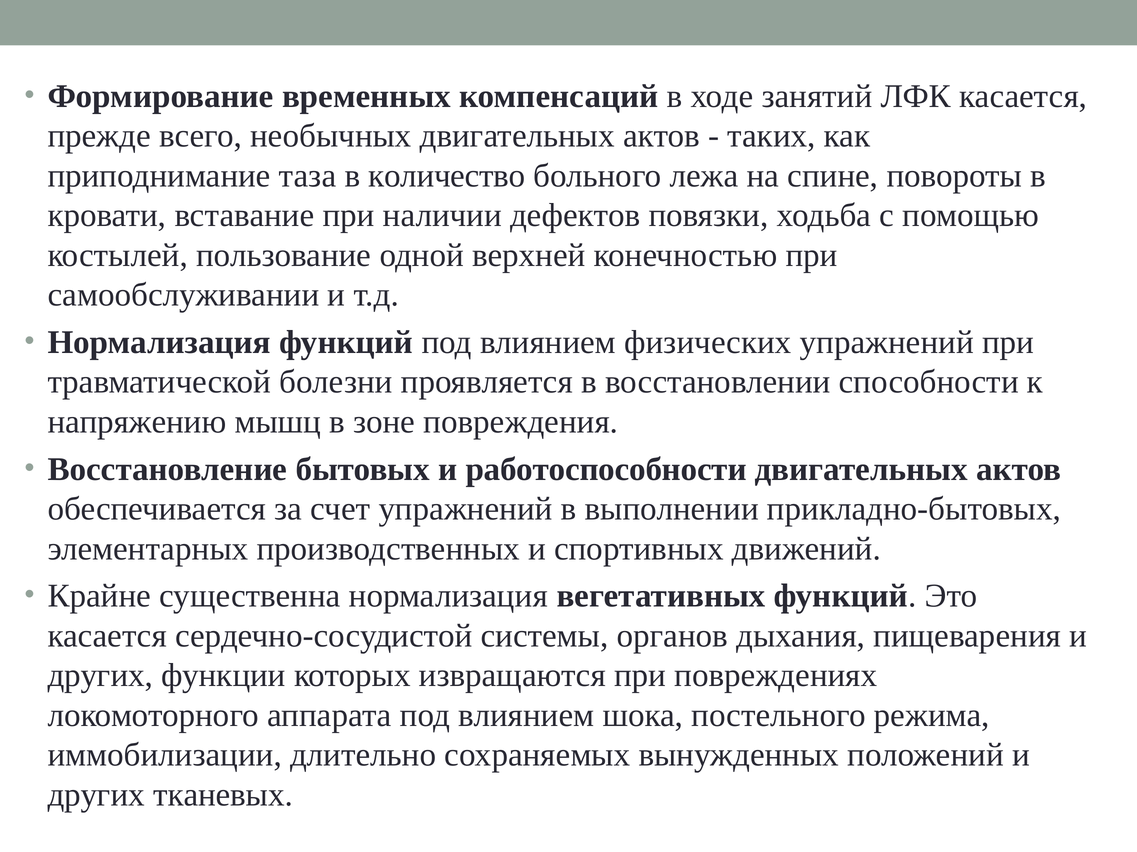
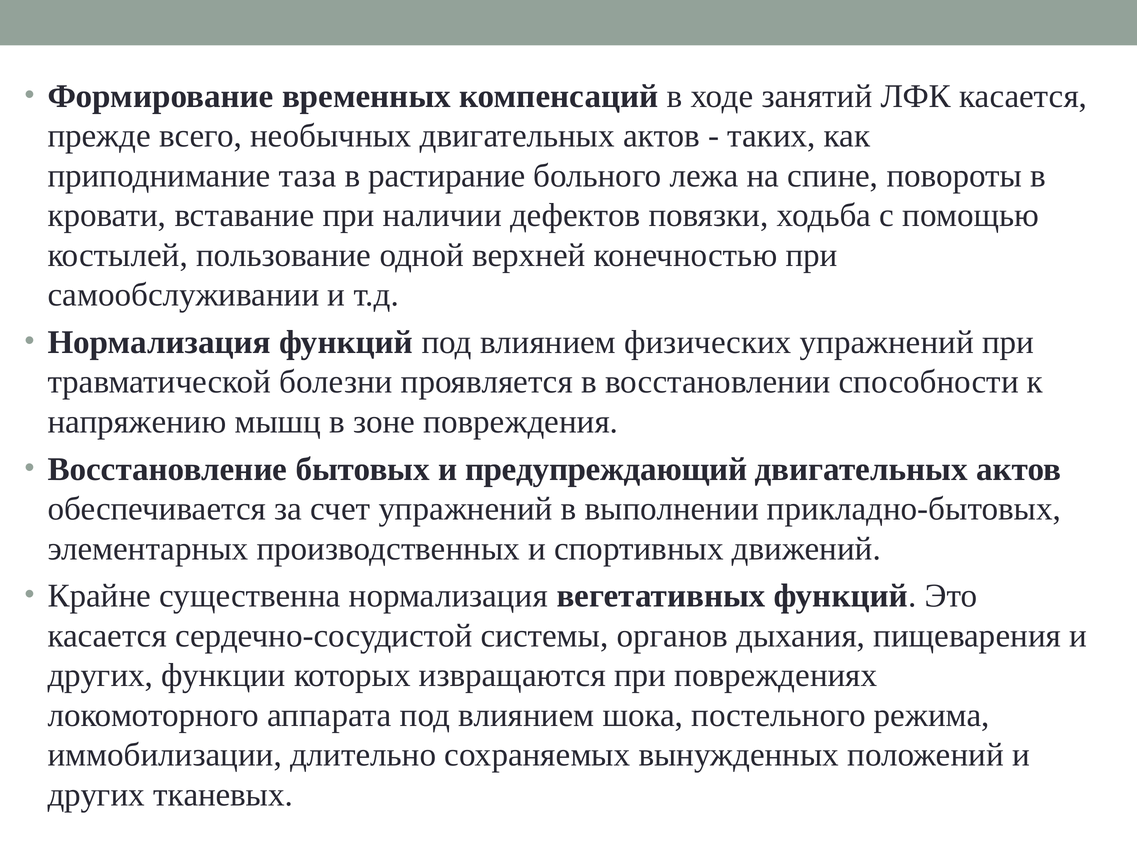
количество: количество -> растирание
работоспособности: работоспособности -> предупреждающий
